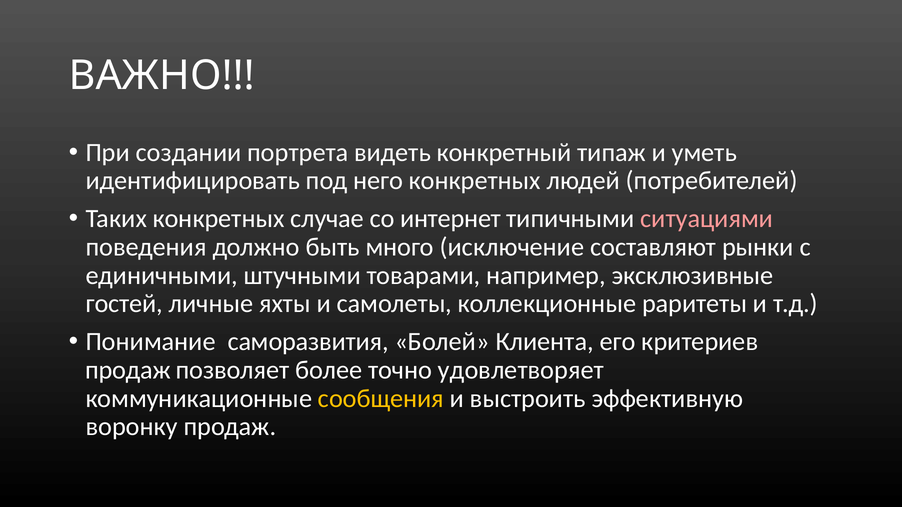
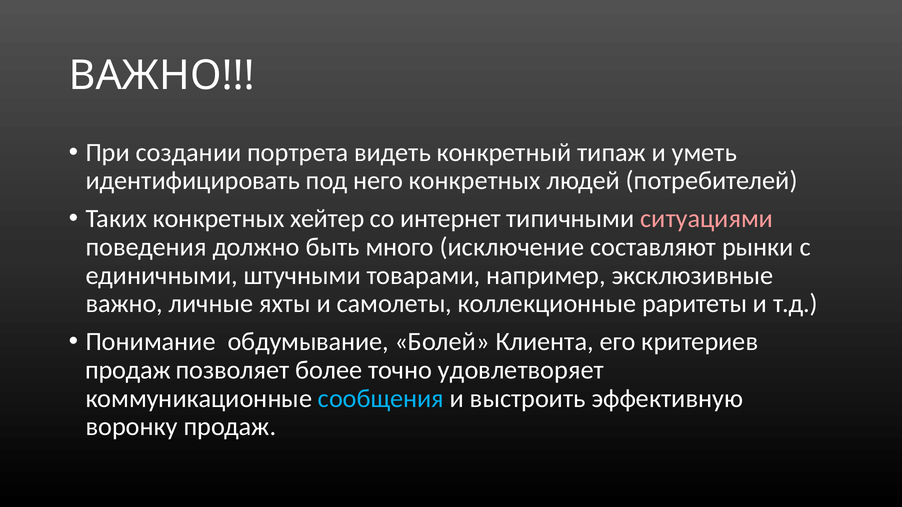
случае: случае -> хейтер
гостей at (124, 304): гостей -> важно
саморазвития: саморазвития -> обдумывание
сообщения colour: yellow -> light blue
